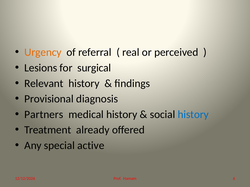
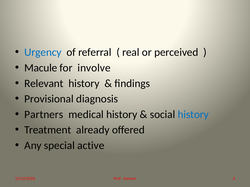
Urgency colour: orange -> blue
Lesions: Lesions -> Macule
surgical: surgical -> involve
